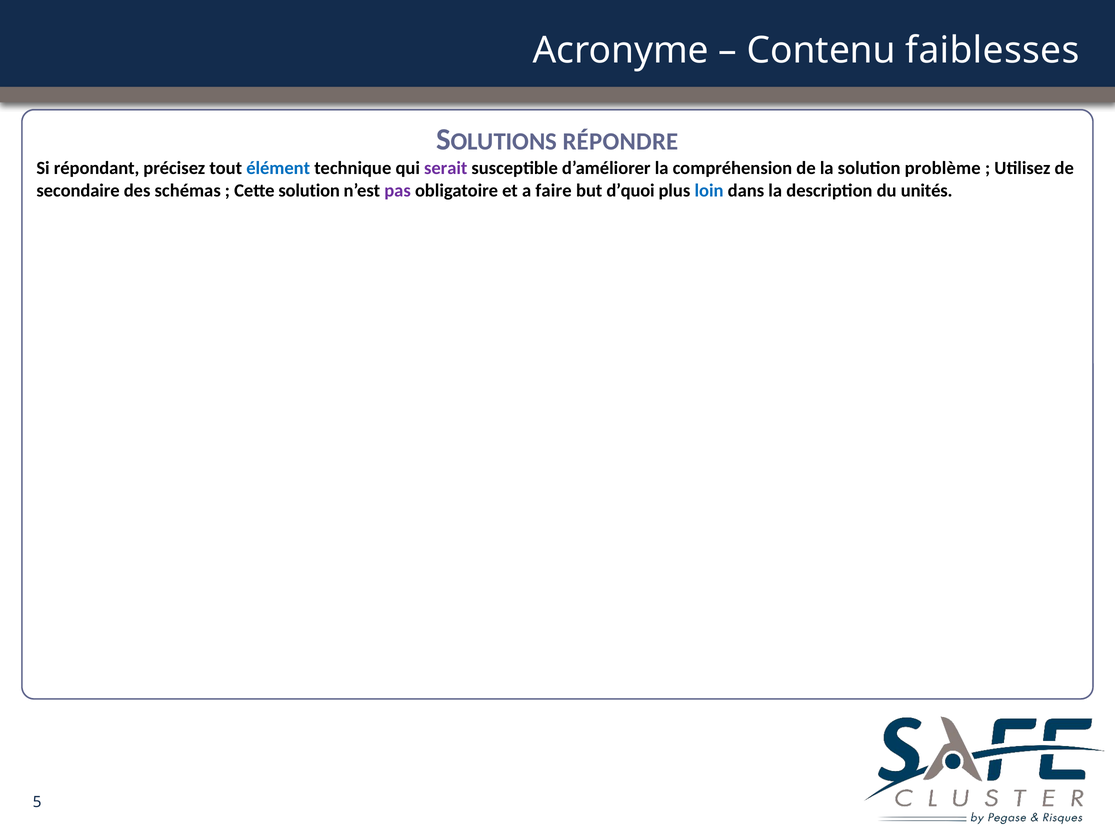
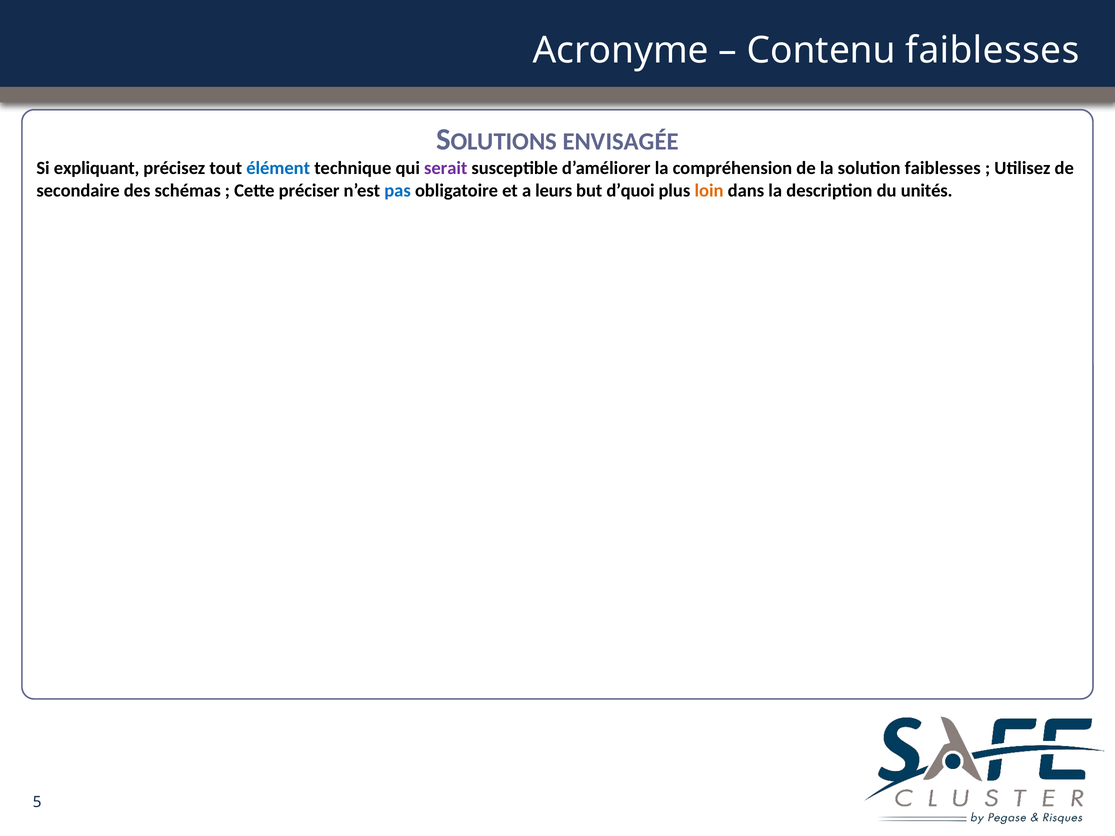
RÉPONDRE: RÉPONDRE -> ENVISAGÉE
répondant: répondant -> expliquant
solution problème: problème -> faiblesses
Cette solution: solution -> préciser
pas colour: purple -> blue
faire: faire -> leurs
loin colour: blue -> orange
